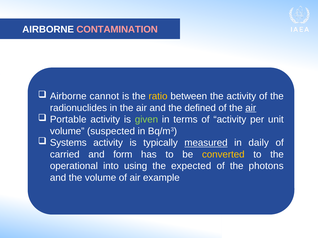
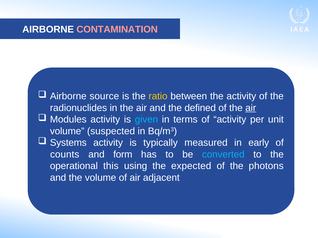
cannot: cannot -> source
Portable: Portable -> Modules
given colour: light green -> light blue
measured underline: present -> none
daily: daily -> early
carried: carried -> counts
converted colour: yellow -> light blue
into: into -> this
example: example -> adjacent
